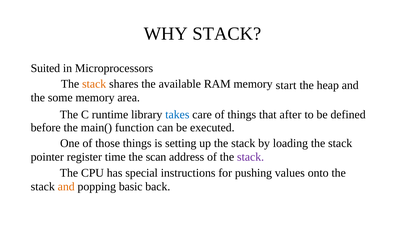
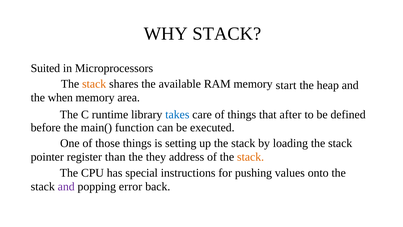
some: some -> when
time: time -> than
scan: scan -> they
stack at (251, 157) colour: purple -> orange
and at (66, 186) colour: orange -> purple
basic: basic -> error
